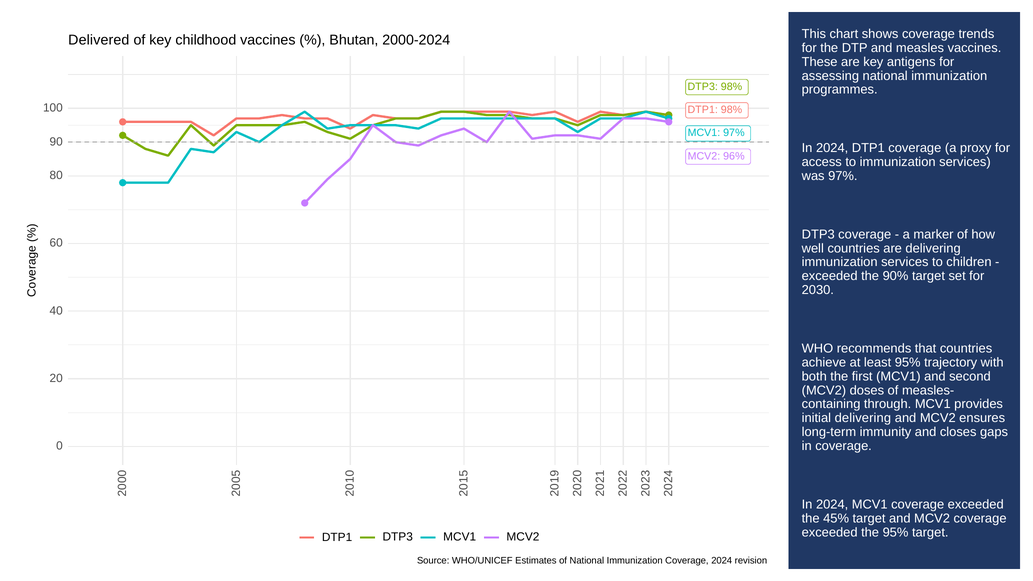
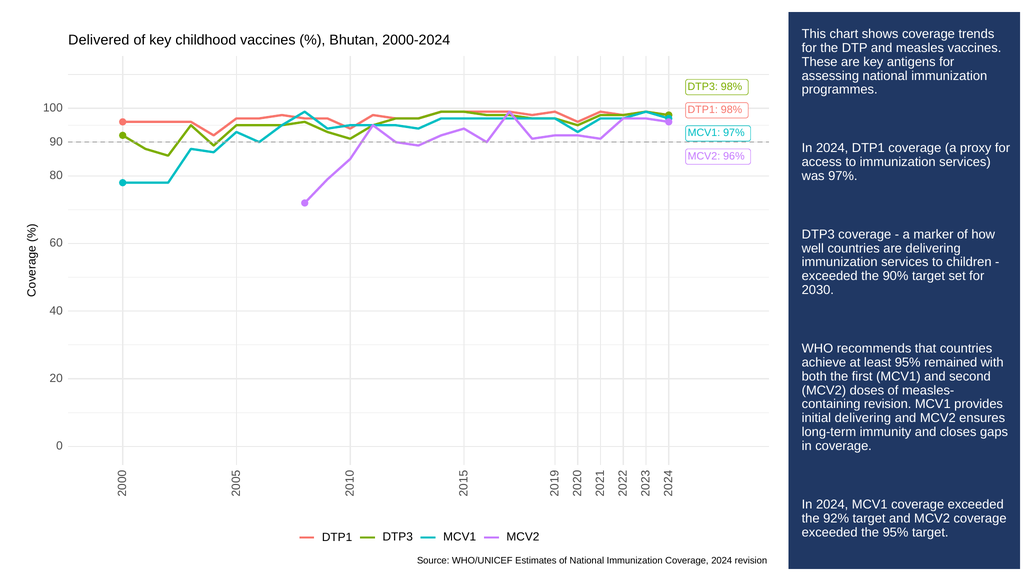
95% trajectory: trajectory -> remained
through at (888, 404): through -> revision
45%: 45% -> 92%
